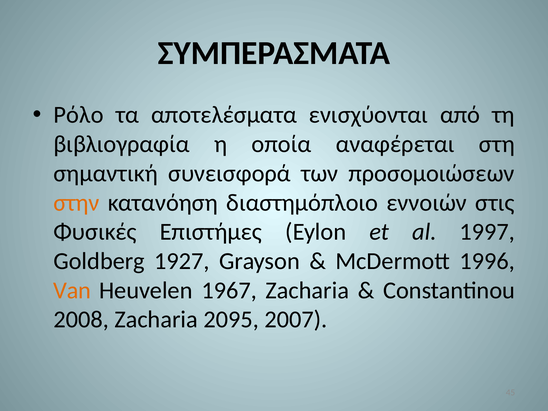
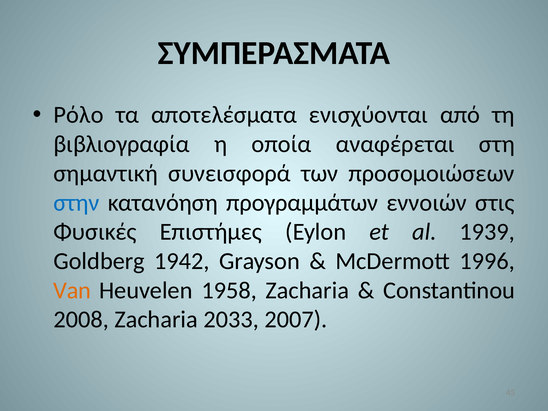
στην colour: orange -> blue
διαστημόπλοιο: διαστημόπλοιο -> προγραμμάτων
1997: 1997 -> 1939
1927: 1927 -> 1942
1967: 1967 -> 1958
2095: 2095 -> 2033
